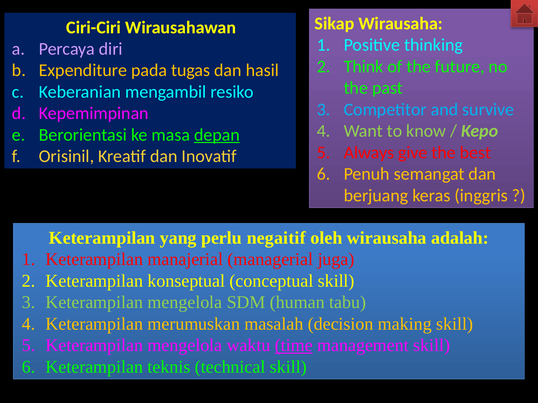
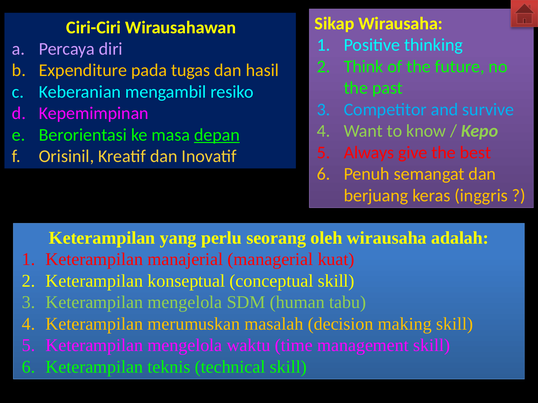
negaitif: negaitif -> seorang
juga: juga -> kuat
time underline: present -> none
